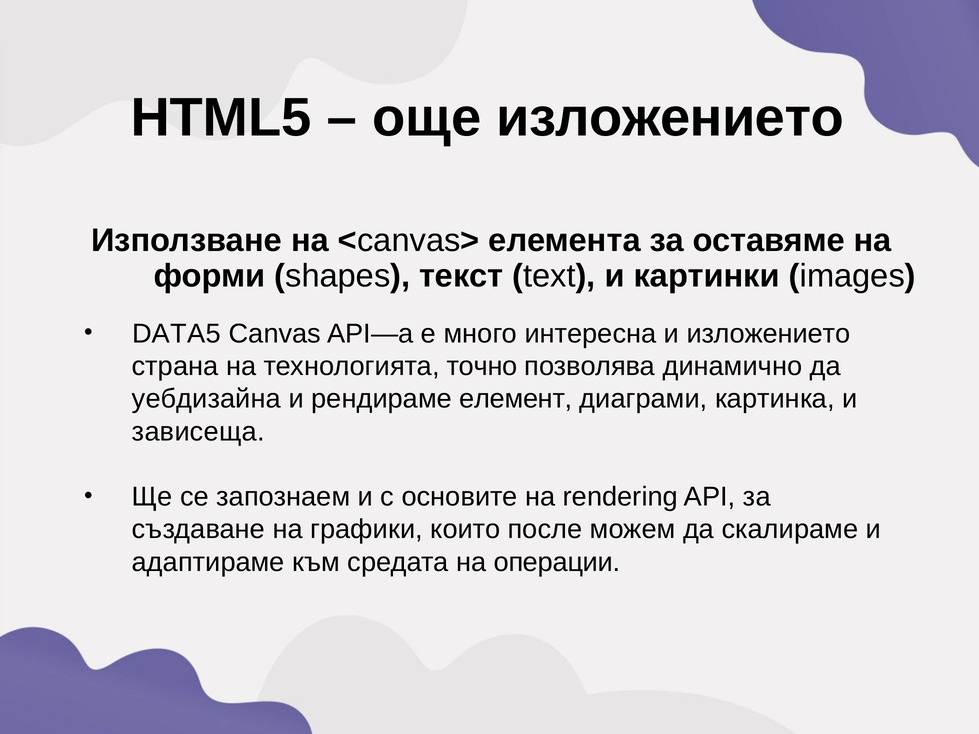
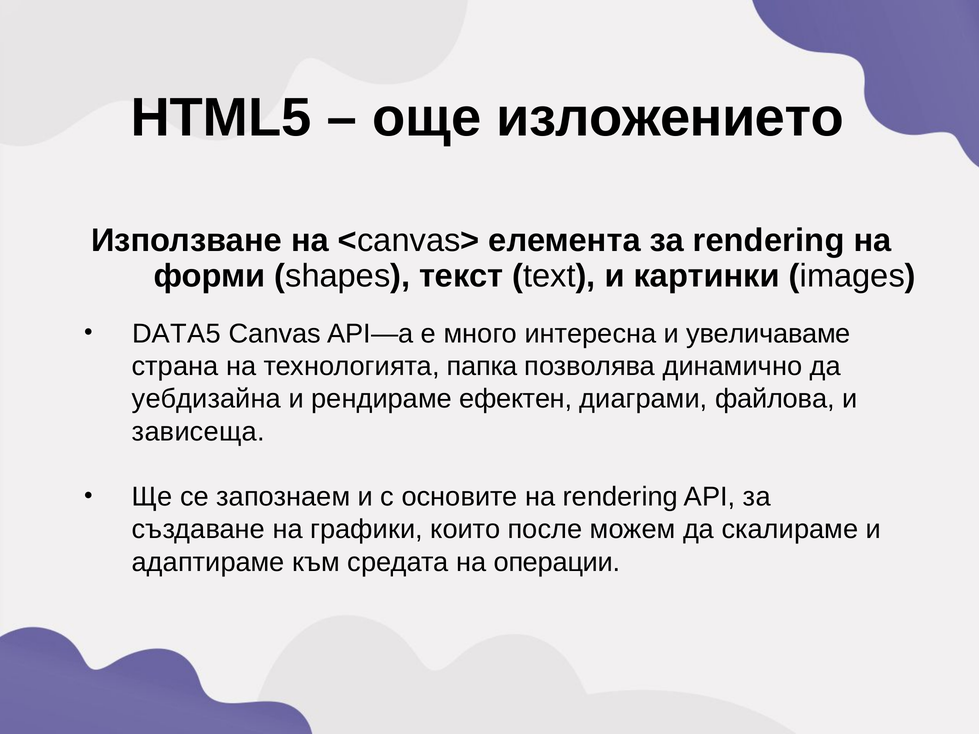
за оставяме: оставяме -> rendering
и изложението: изложението -> увеличаваме
точно: точно -> папка
елемент: елемент -> ефектен
картинка: картинка -> файлова
